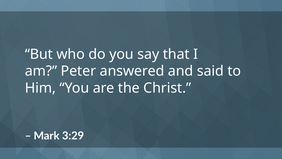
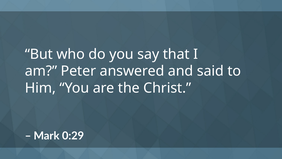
3:29: 3:29 -> 0:29
